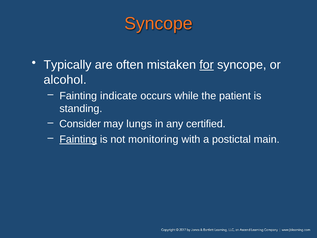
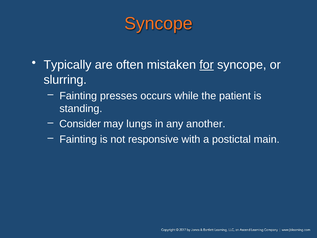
alcohol: alcohol -> slurring
indicate: indicate -> presses
certified: certified -> another
Fainting at (78, 139) underline: present -> none
monitoring: monitoring -> responsive
